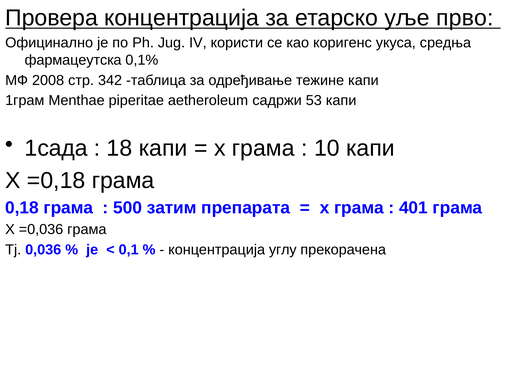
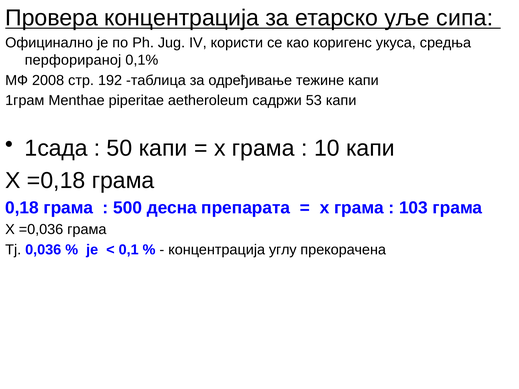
прво: прво -> сипа
фармацеутска: фармацеутска -> перфорираној
342: 342 -> 192
18: 18 -> 50
затим: затим -> десна
401: 401 -> 103
